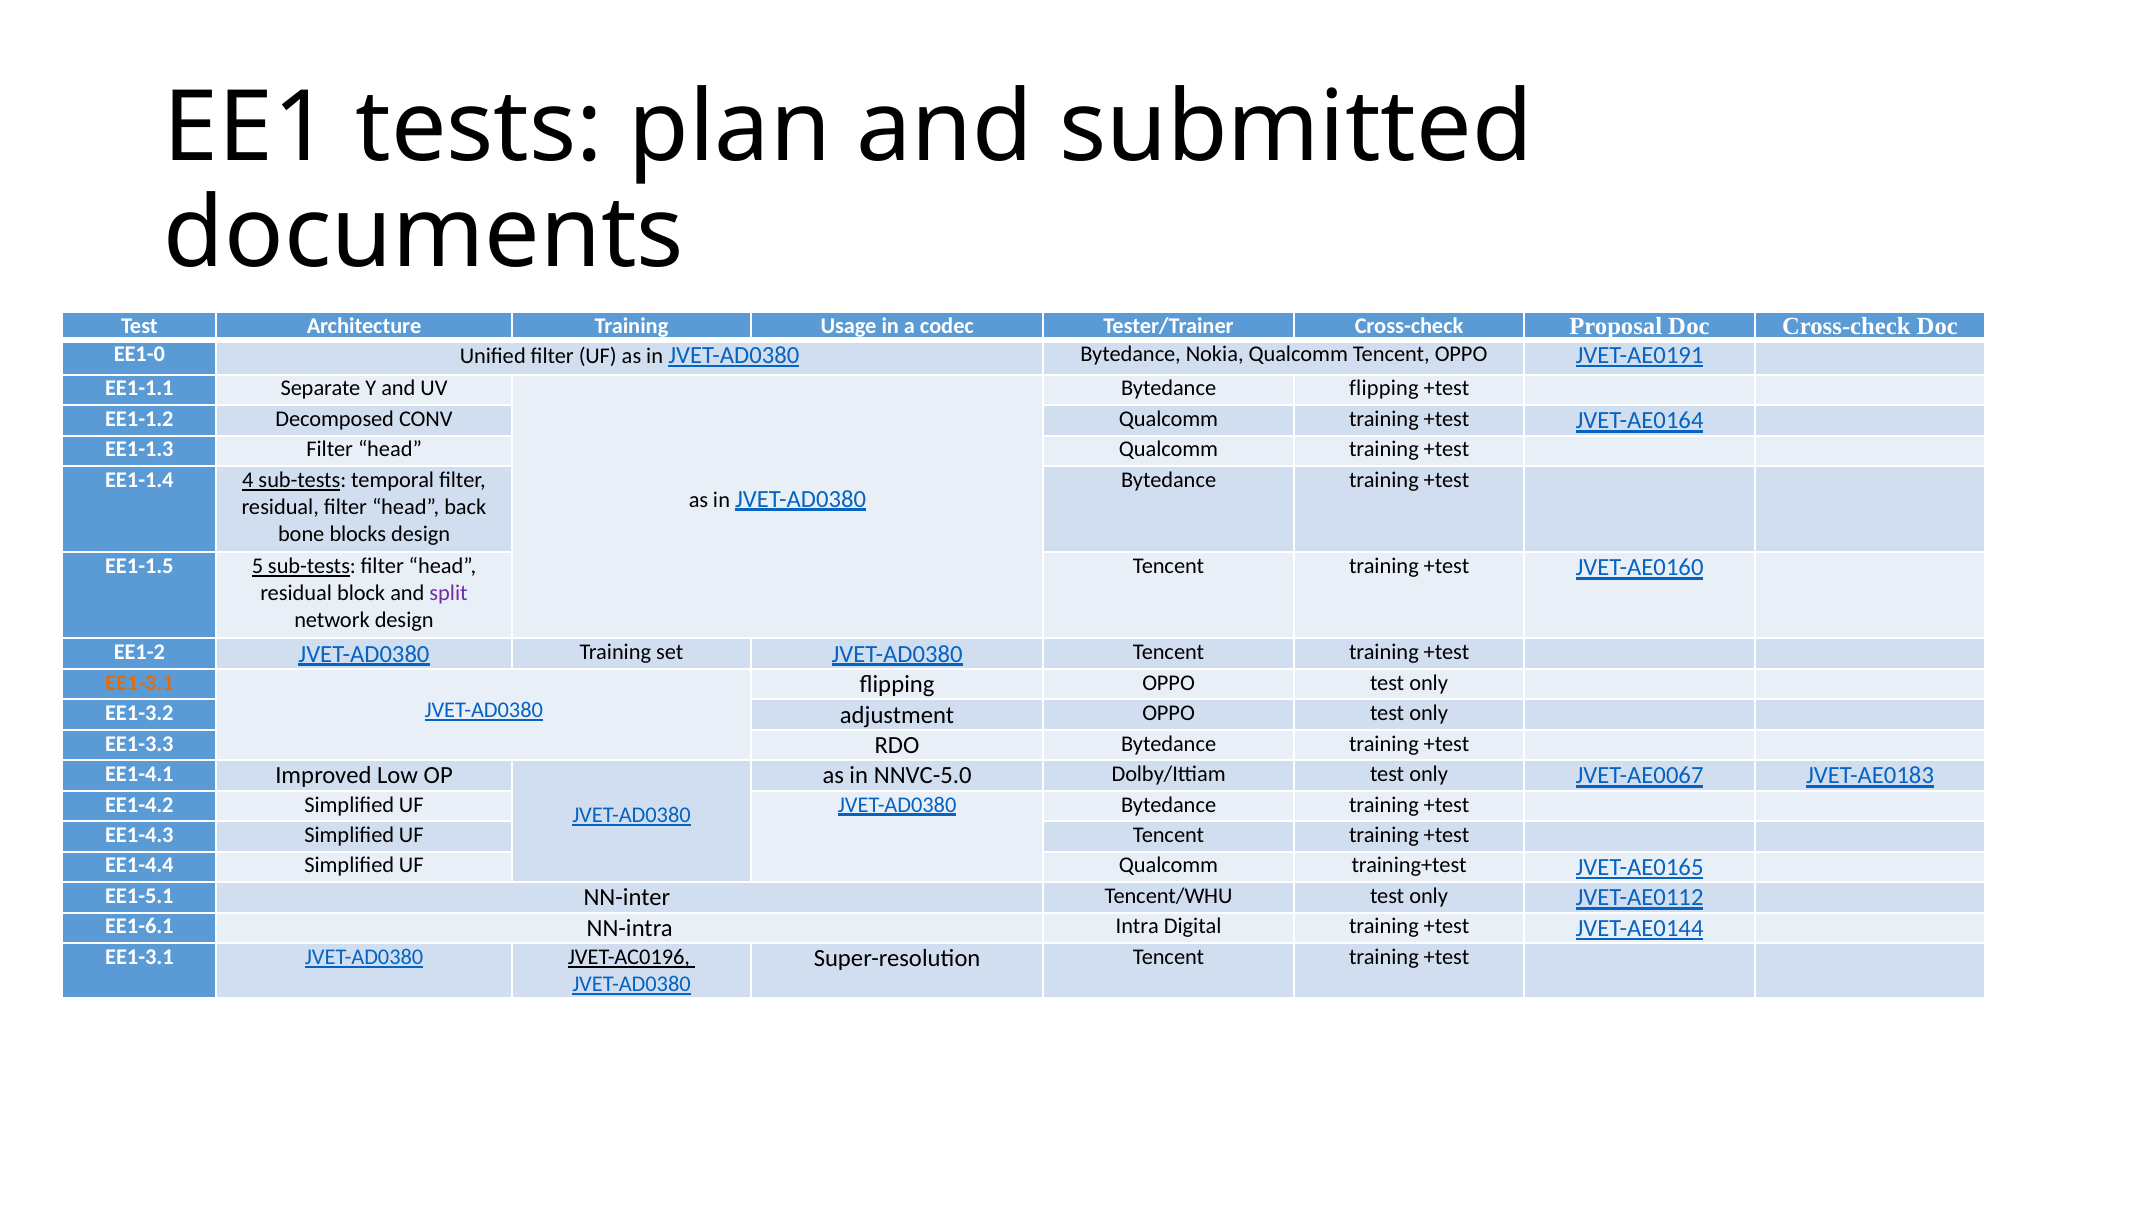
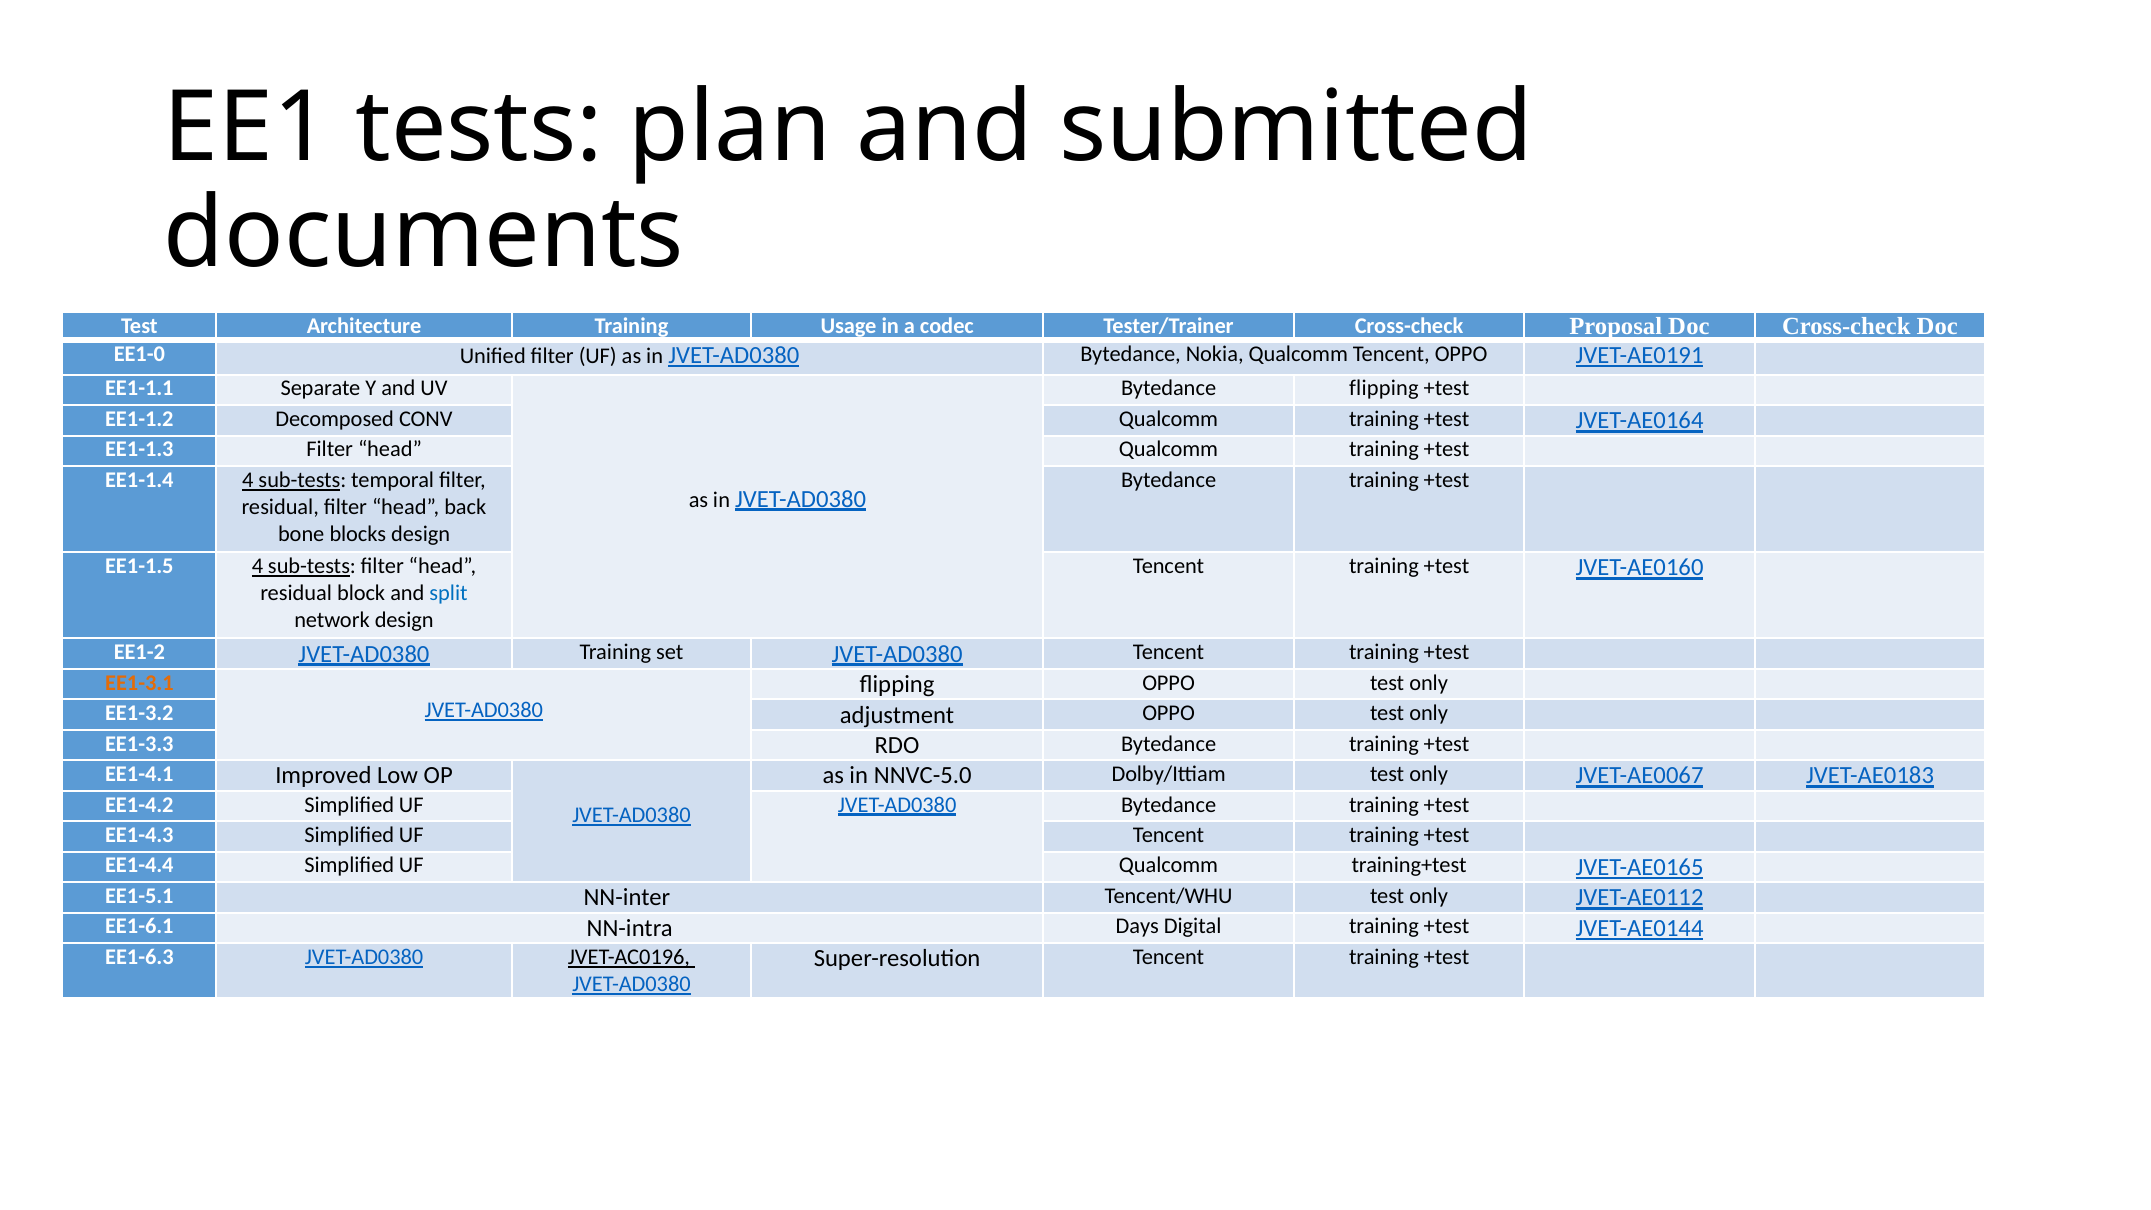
EE1-1.5 5: 5 -> 4
split colour: purple -> blue
Intra: Intra -> Days
EE1-3.1 at (139, 957): EE1-3.1 -> EE1-6.3
